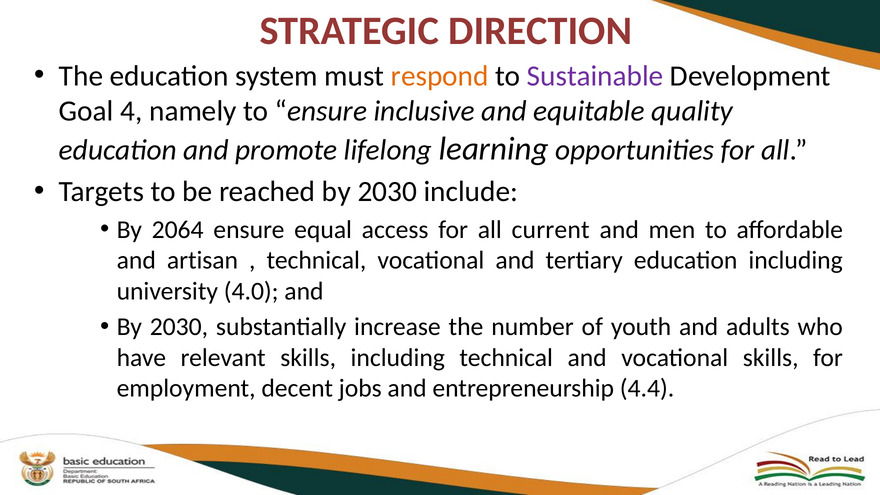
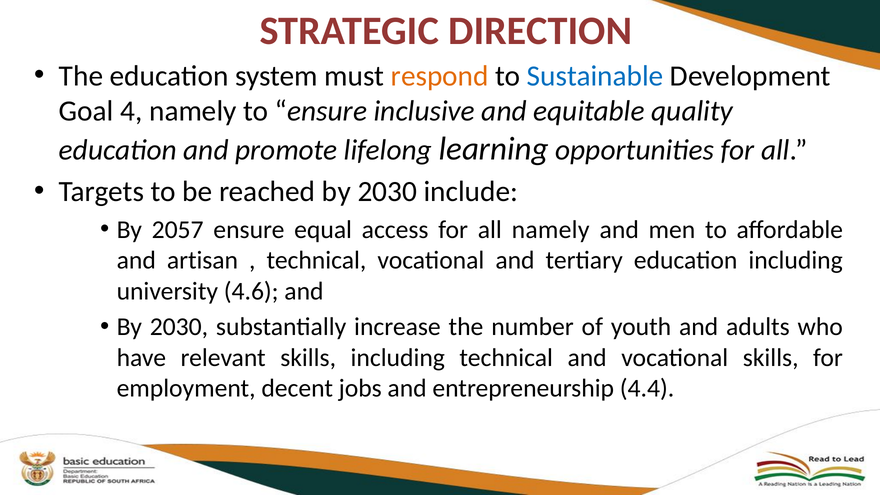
Sustainable colour: purple -> blue
2064: 2064 -> 2057
all current: current -> namely
4.0: 4.0 -> 4.6
